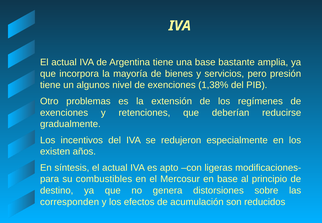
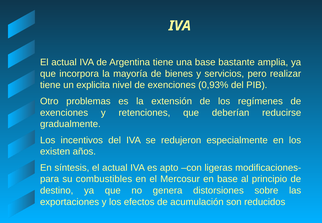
presión: presión -> realizar
algunos: algunos -> explicita
1,38%: 1,38% -> 0,93%
corresponden: corresponden -> exportaciones
